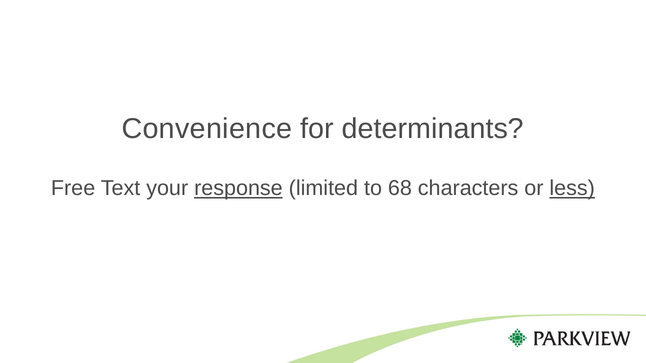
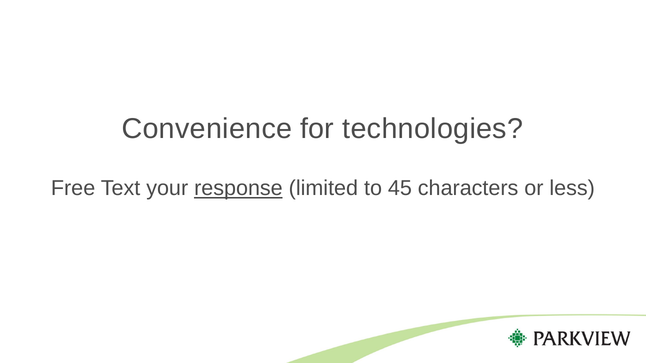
determinants: determinants -> technologies
68: 68 -> 45
less underline: present -> none
